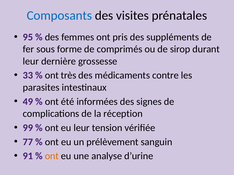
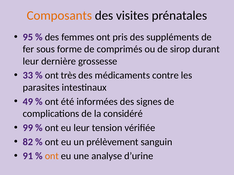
Composants colour: blue -> orange
réception: réception -> considéré
77: 77 -> 82
